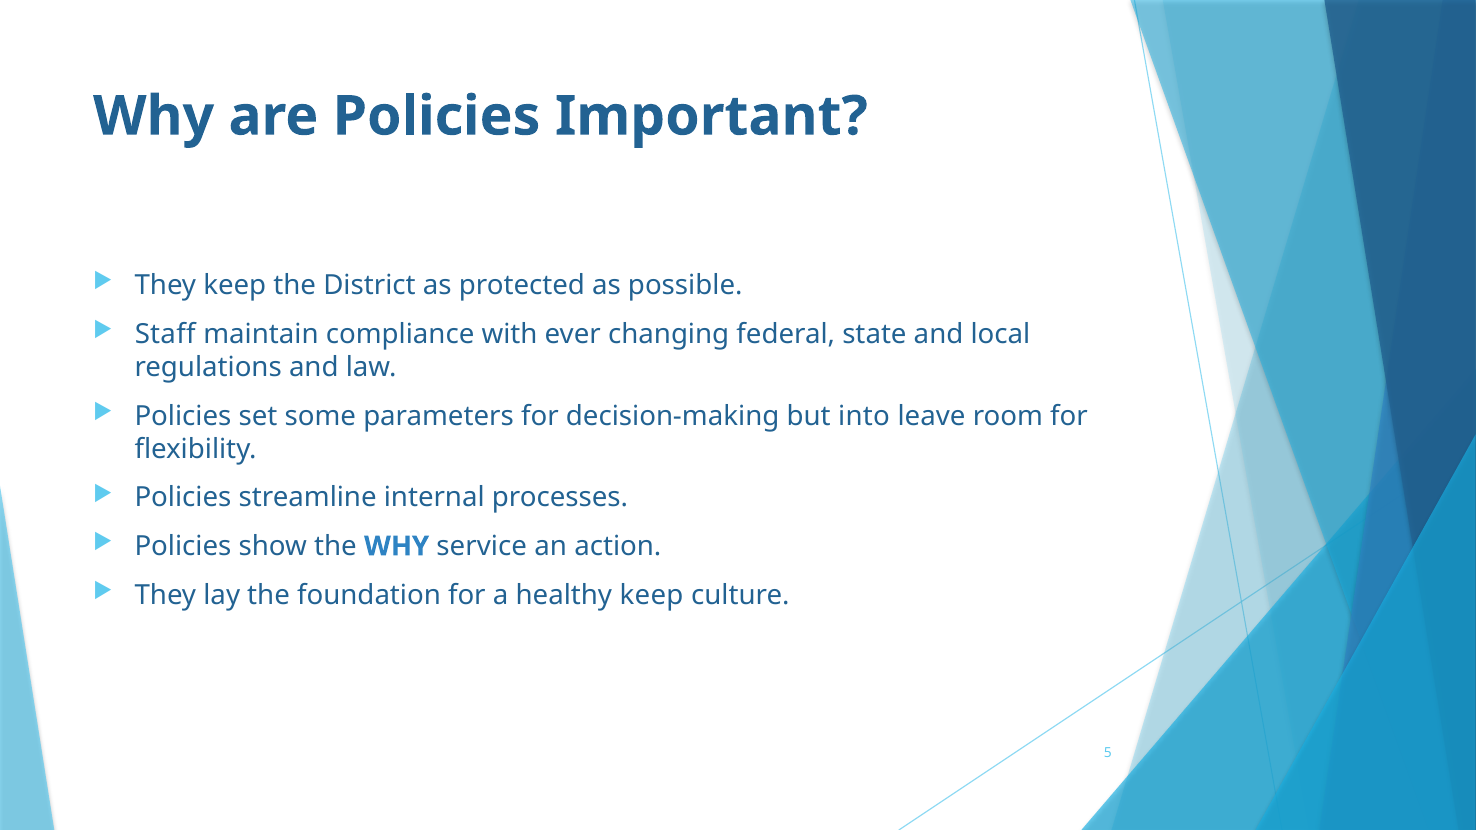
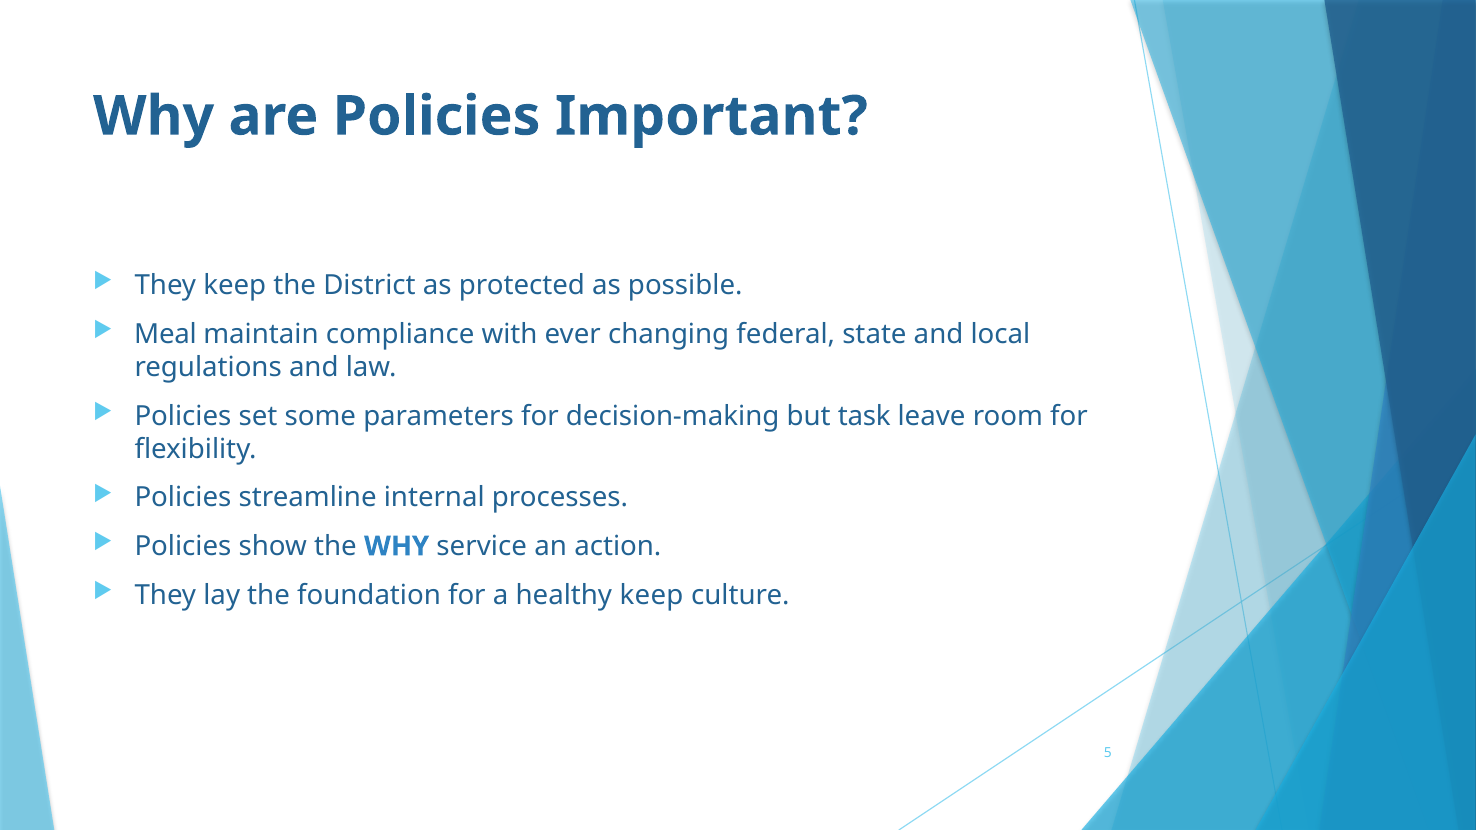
Staff: Staff -> Meal
into: into -> task
